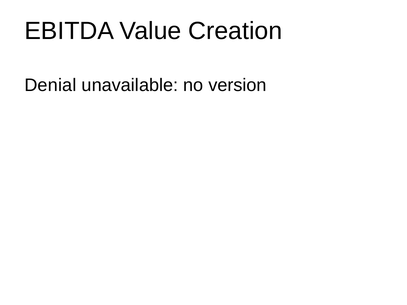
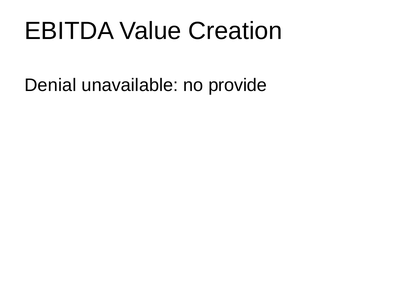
version: version -> provide
